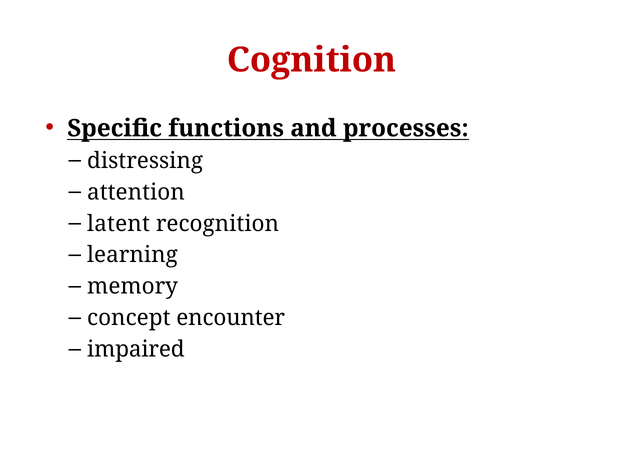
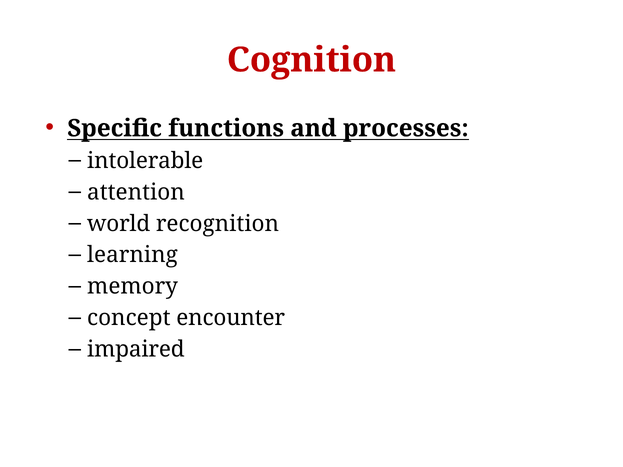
distressing: distressing -> intolerable
latent: latent -> world
